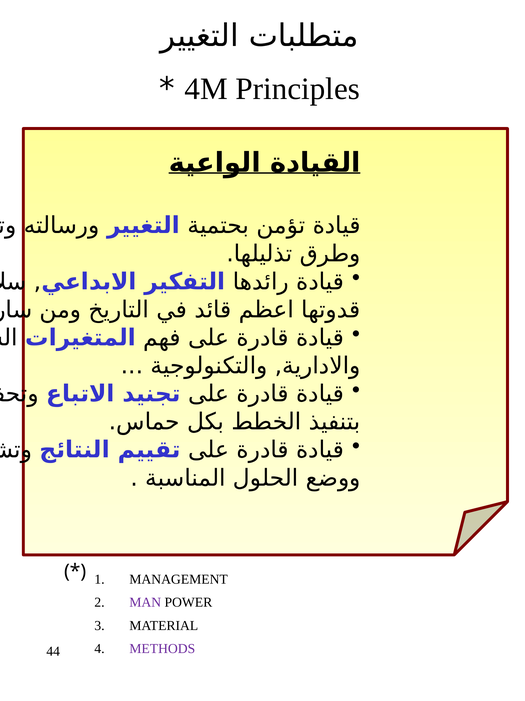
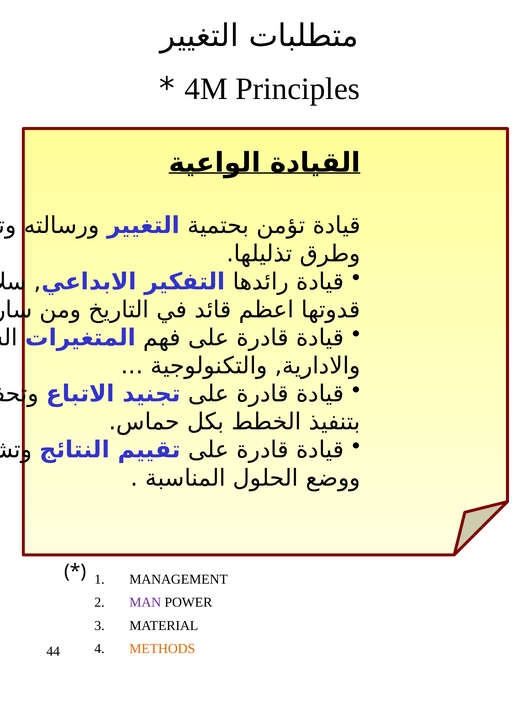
METHODS colour: purple -> orange
